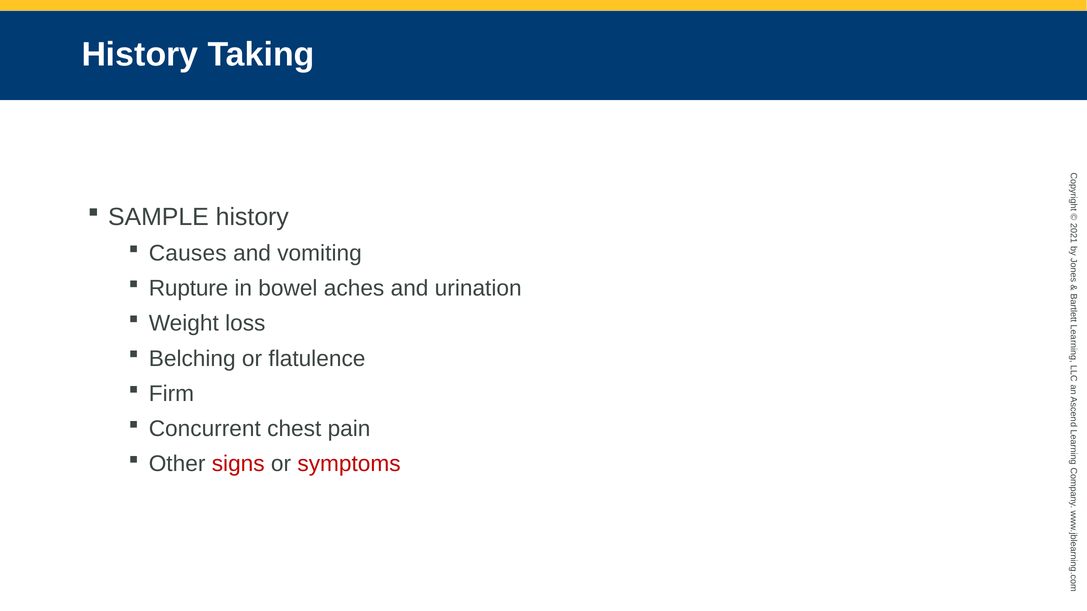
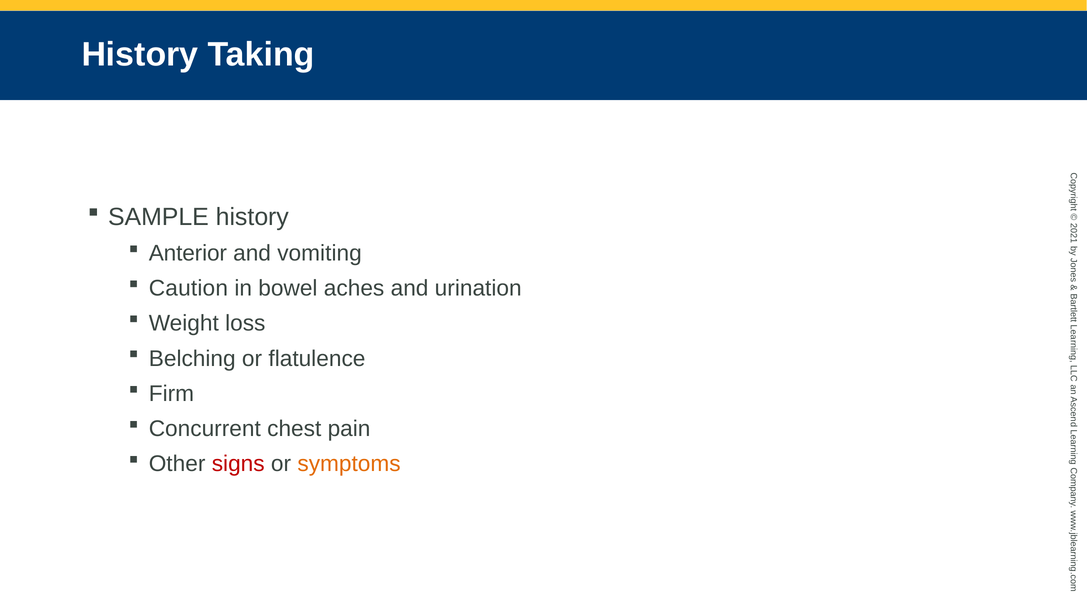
Causes: Causes -> Anterior
Rupture: Rupture -> Caution
symptoms colour: red -> orange
